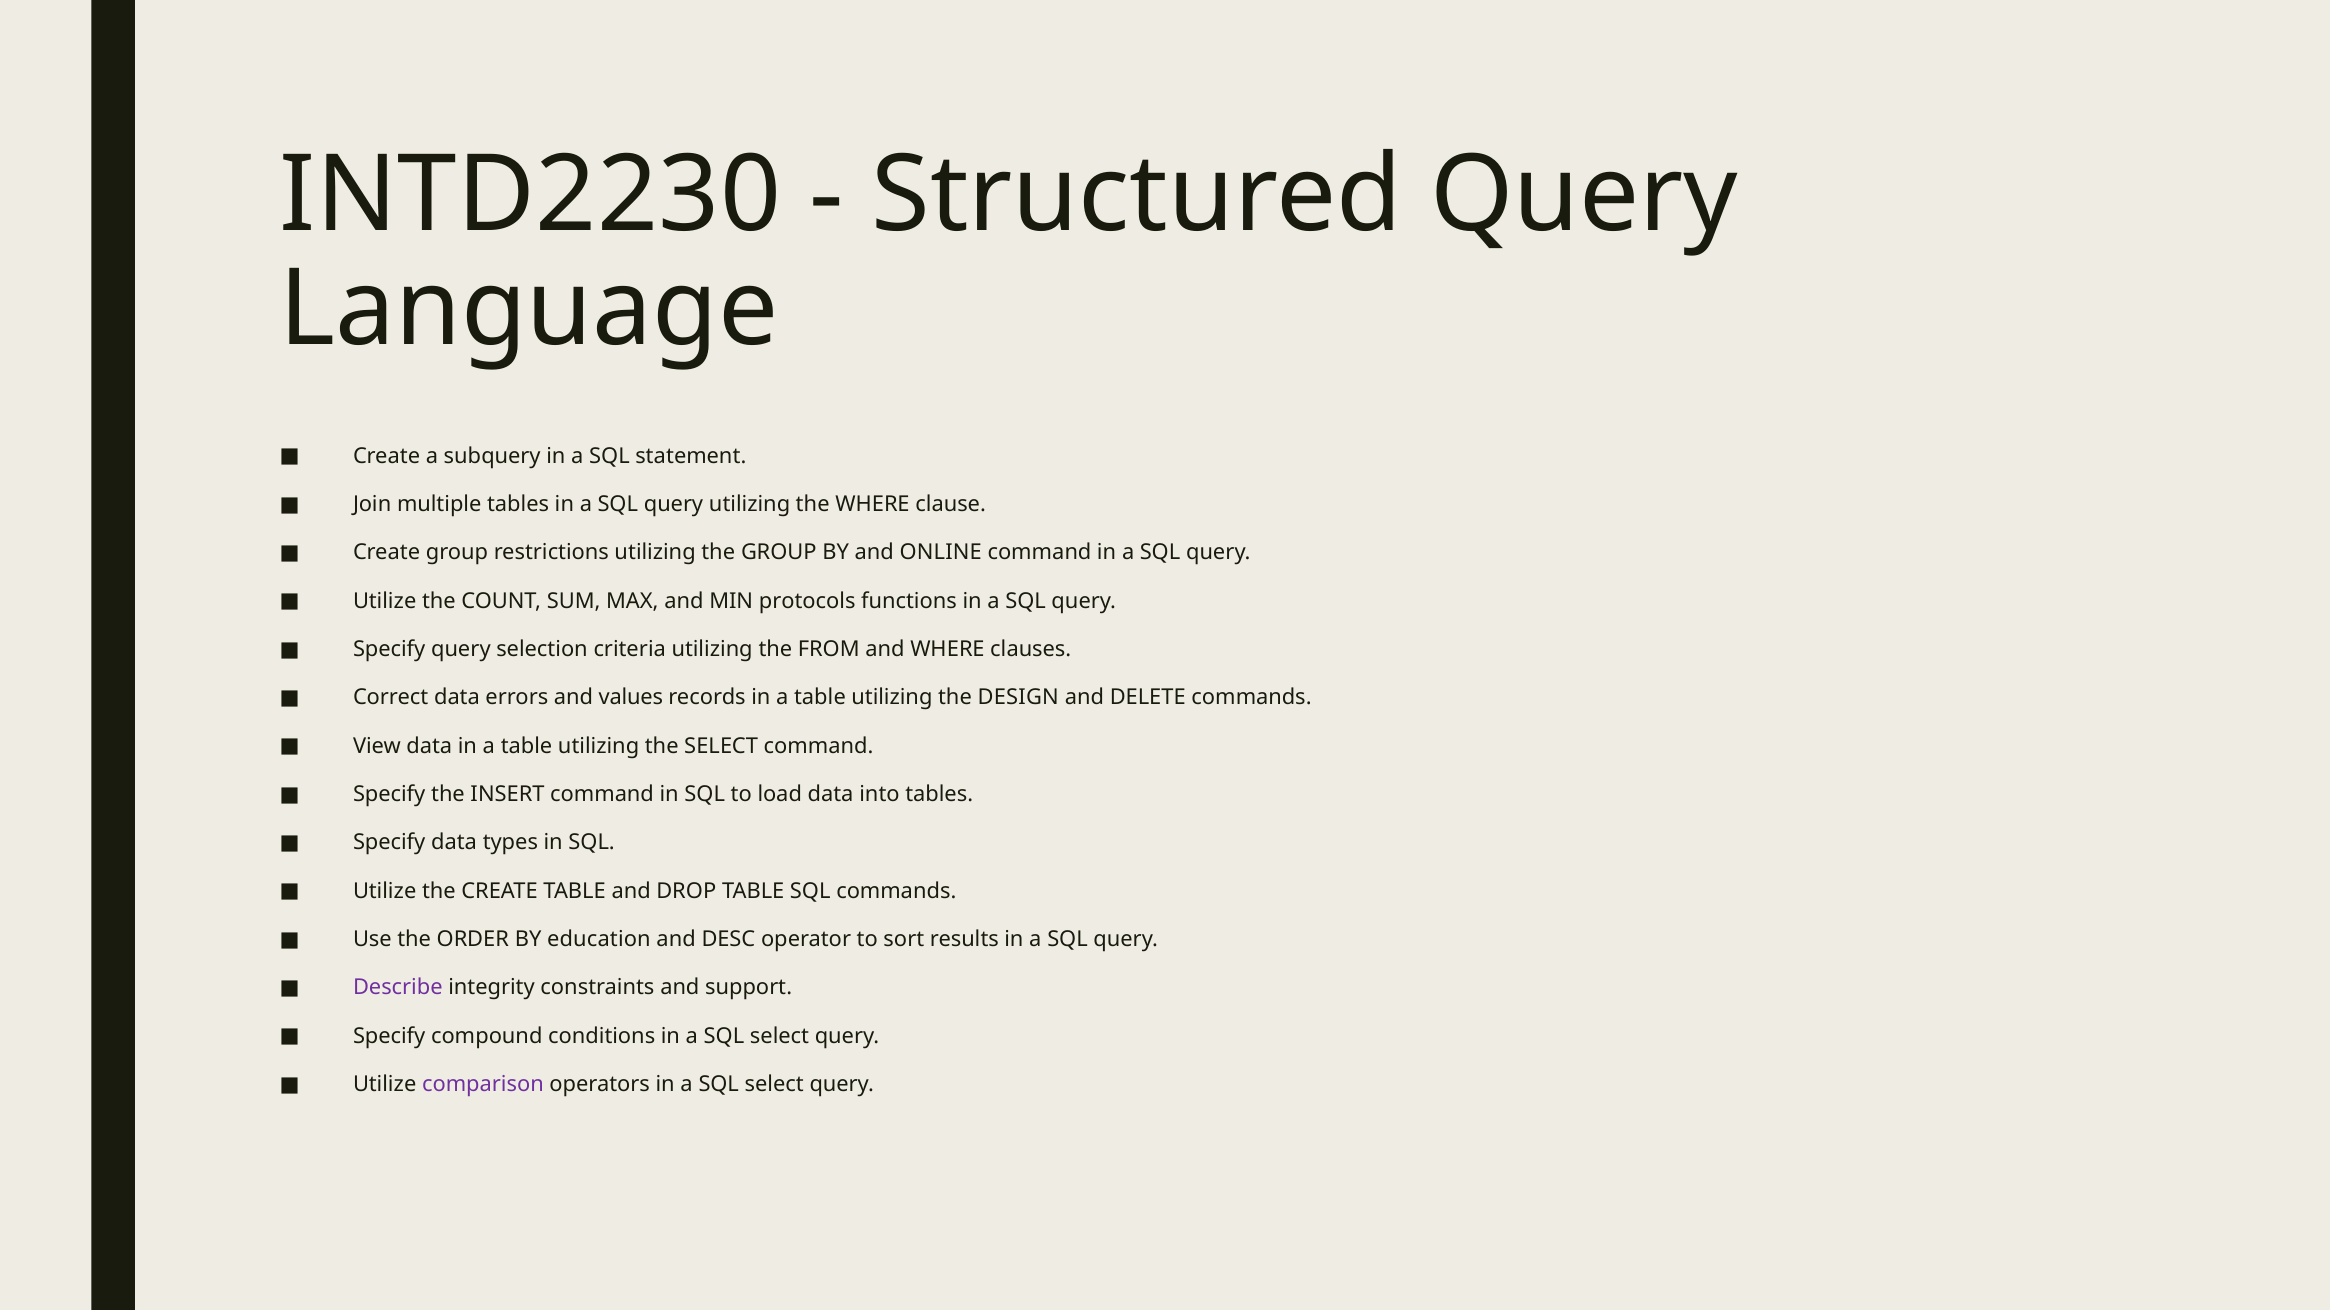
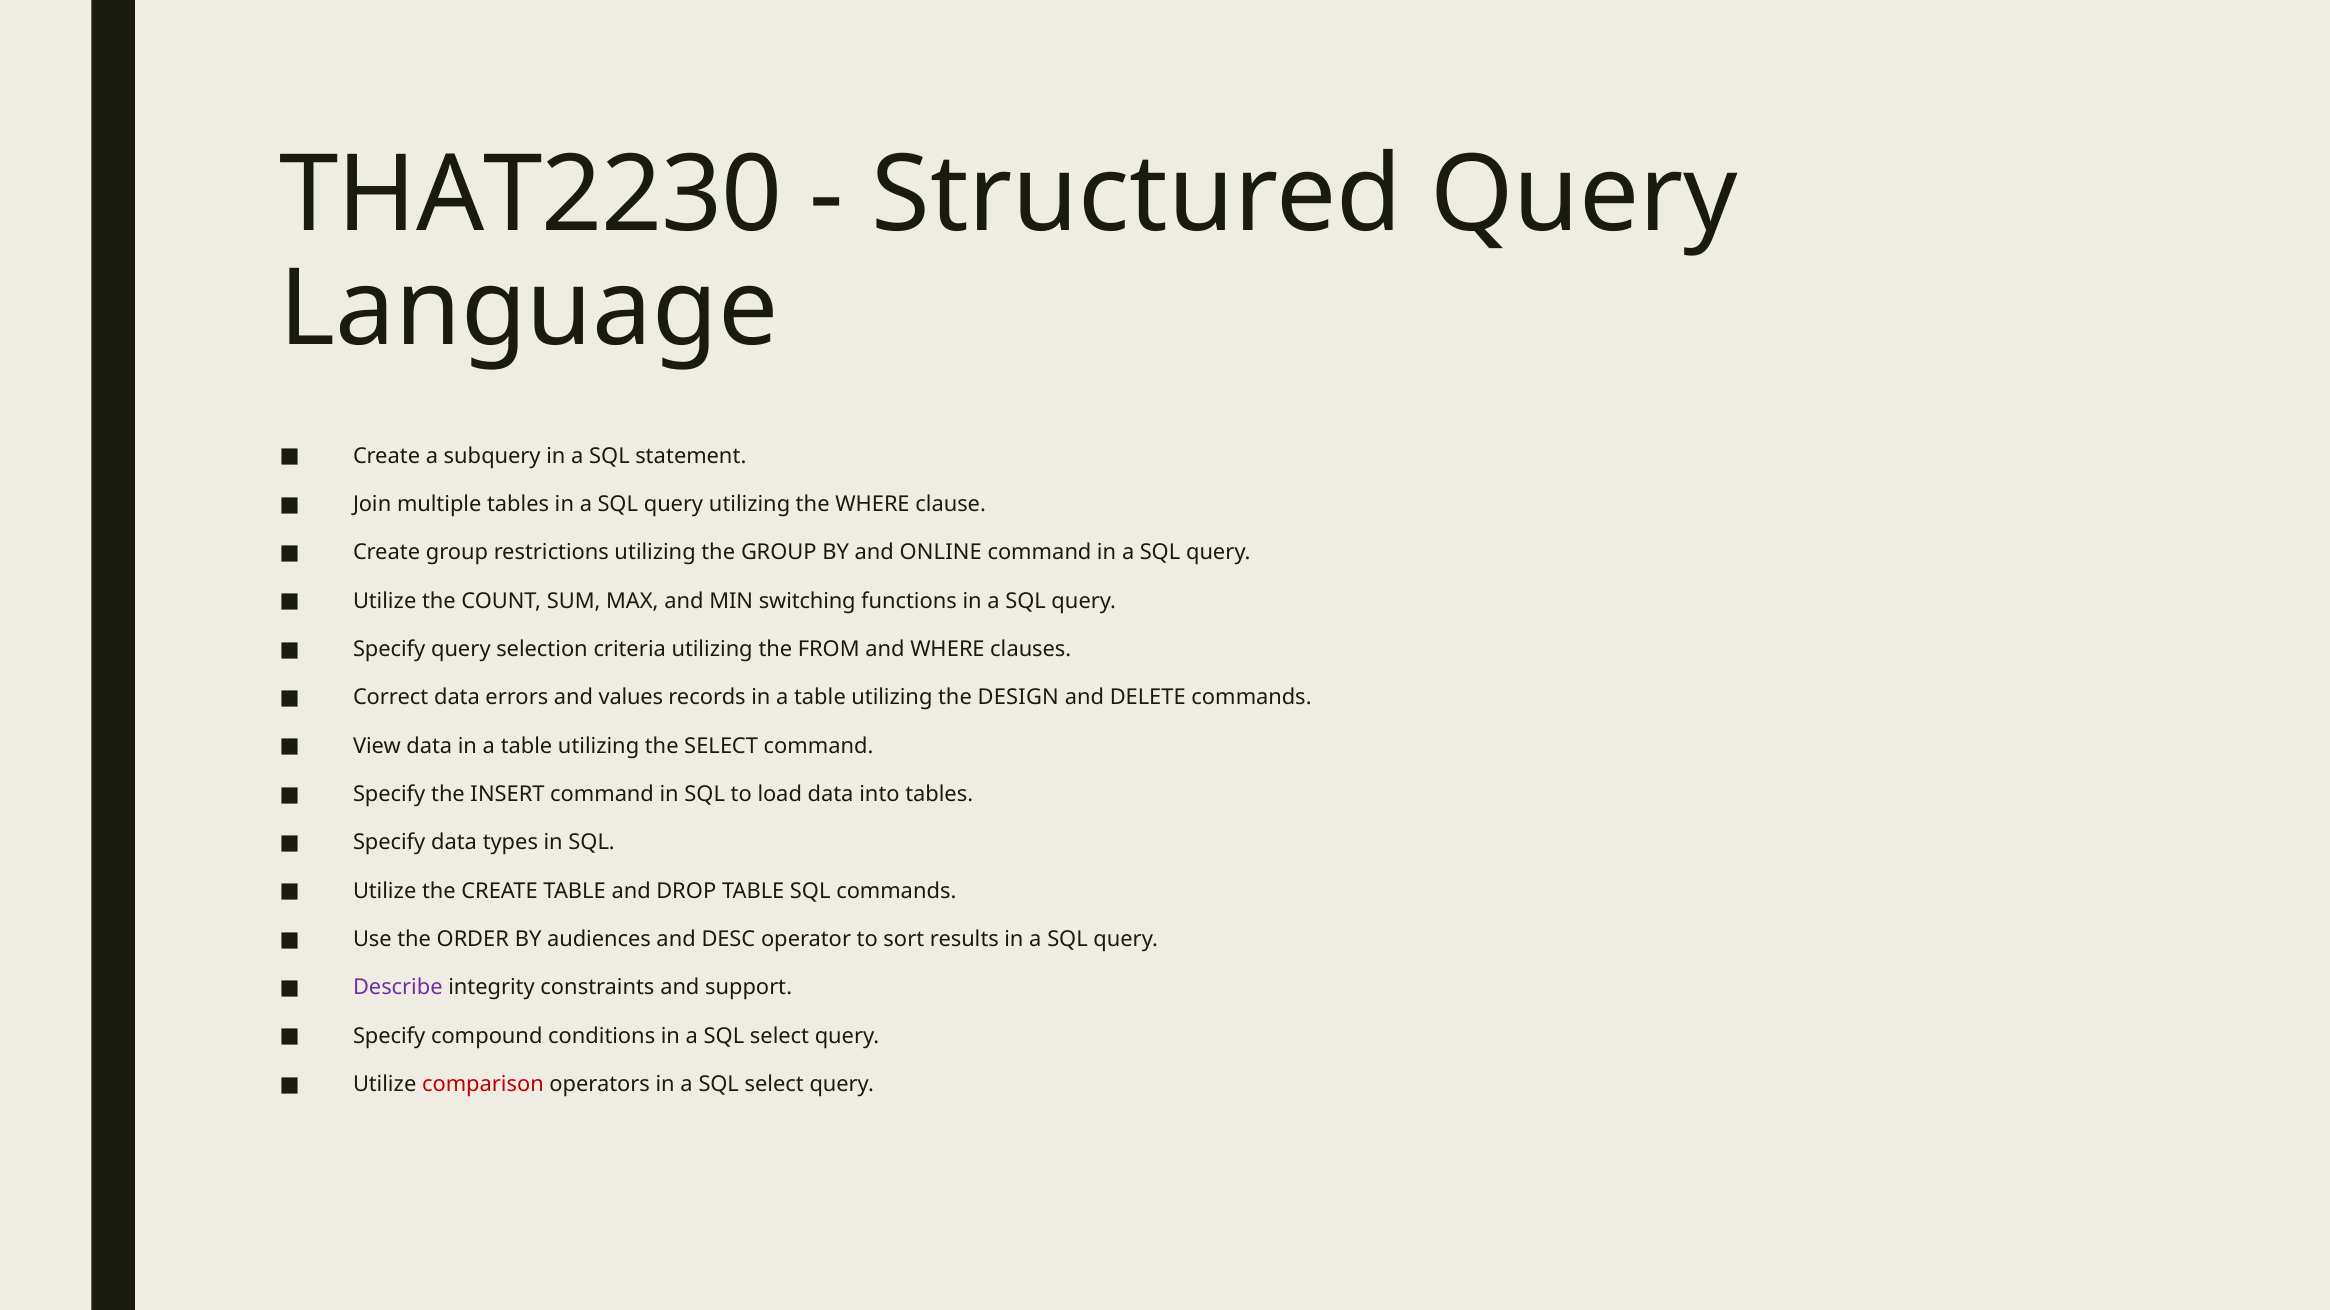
INTD2230: INTD2230 -> THAT2230
protocols: protocols -> switching
education: education -> audiences
comparison colour: purple -> red
